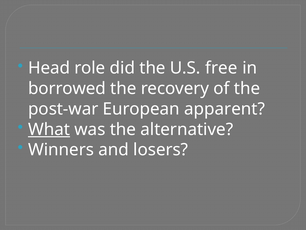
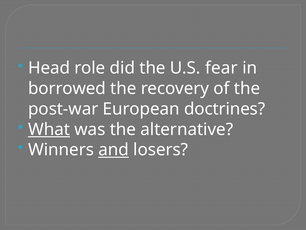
free: free -> fear
apparent: apparent -> doctrines
and underline: none -> present
